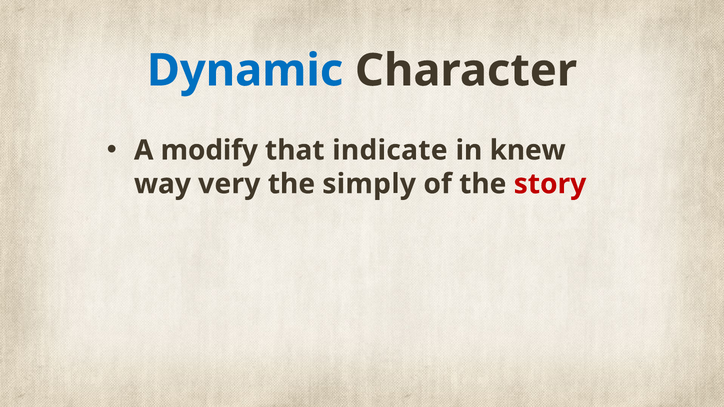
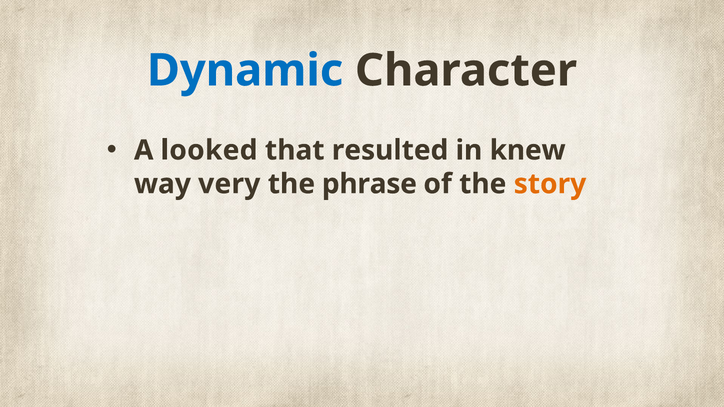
modify: modify -> looked
indicate: indicate -> resulted
simply: simply -> phrase
story colour: red -> orange
